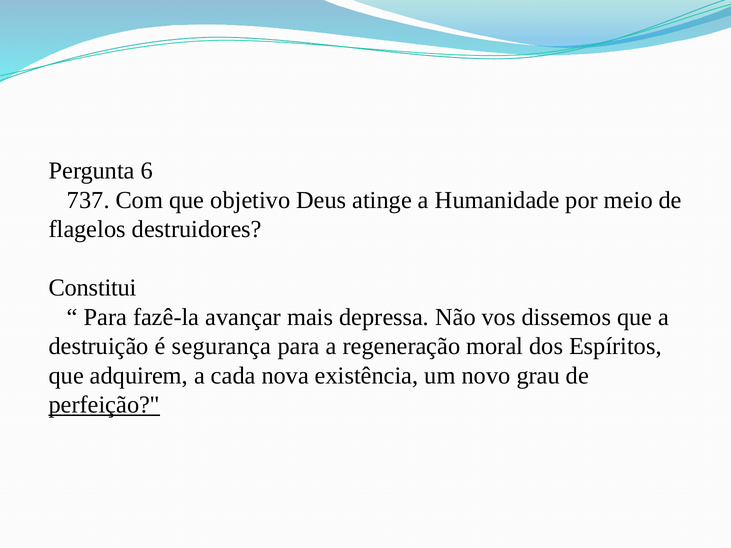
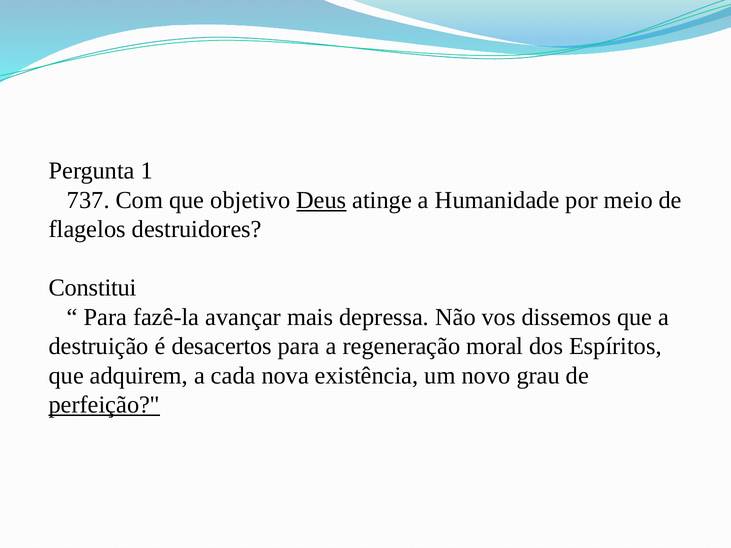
6: 6 -> 1
Deus underline: none -> present
segurança: segurança -> desacertos
